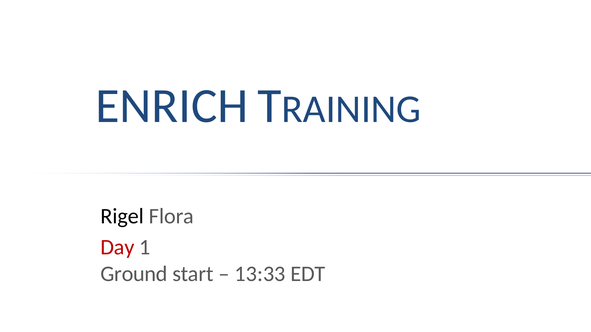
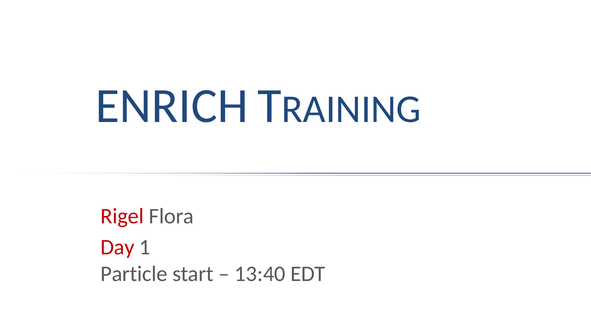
Rigel colour: black -> red
Ground: Ground -> Particle
13:33: 13:33 -> 13:40
